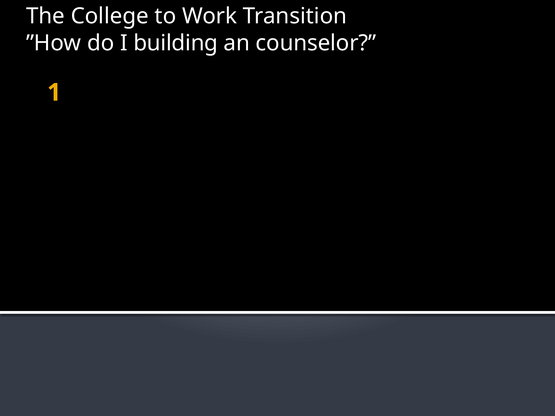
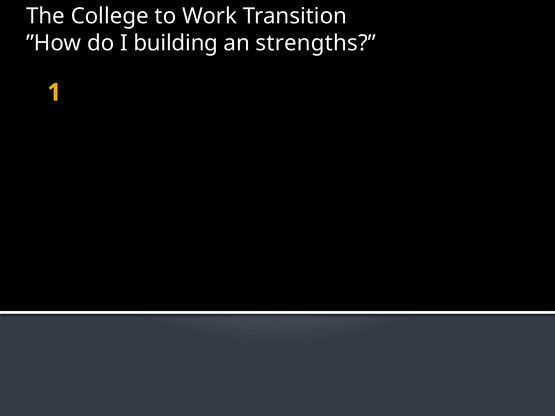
counselor: counselor -> strengths
